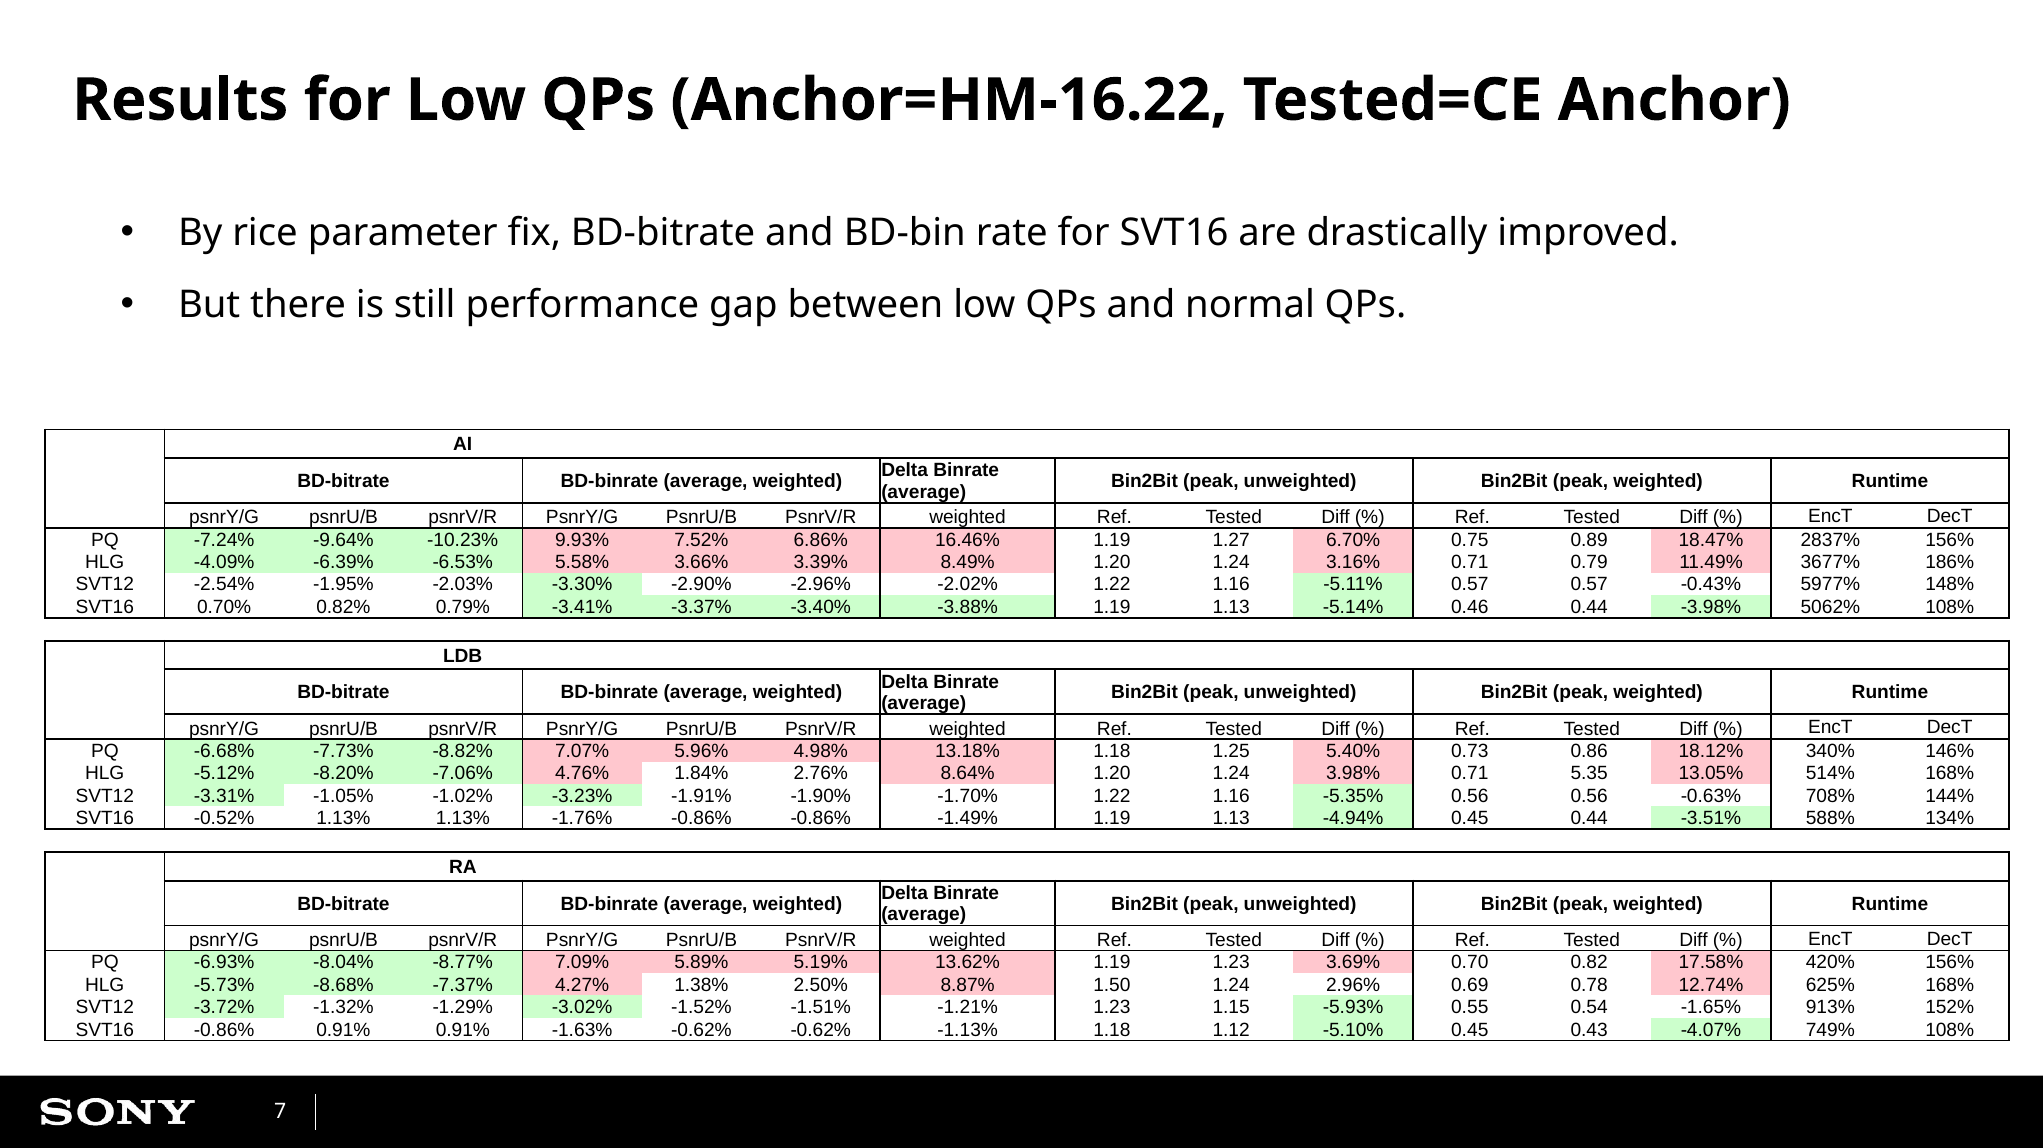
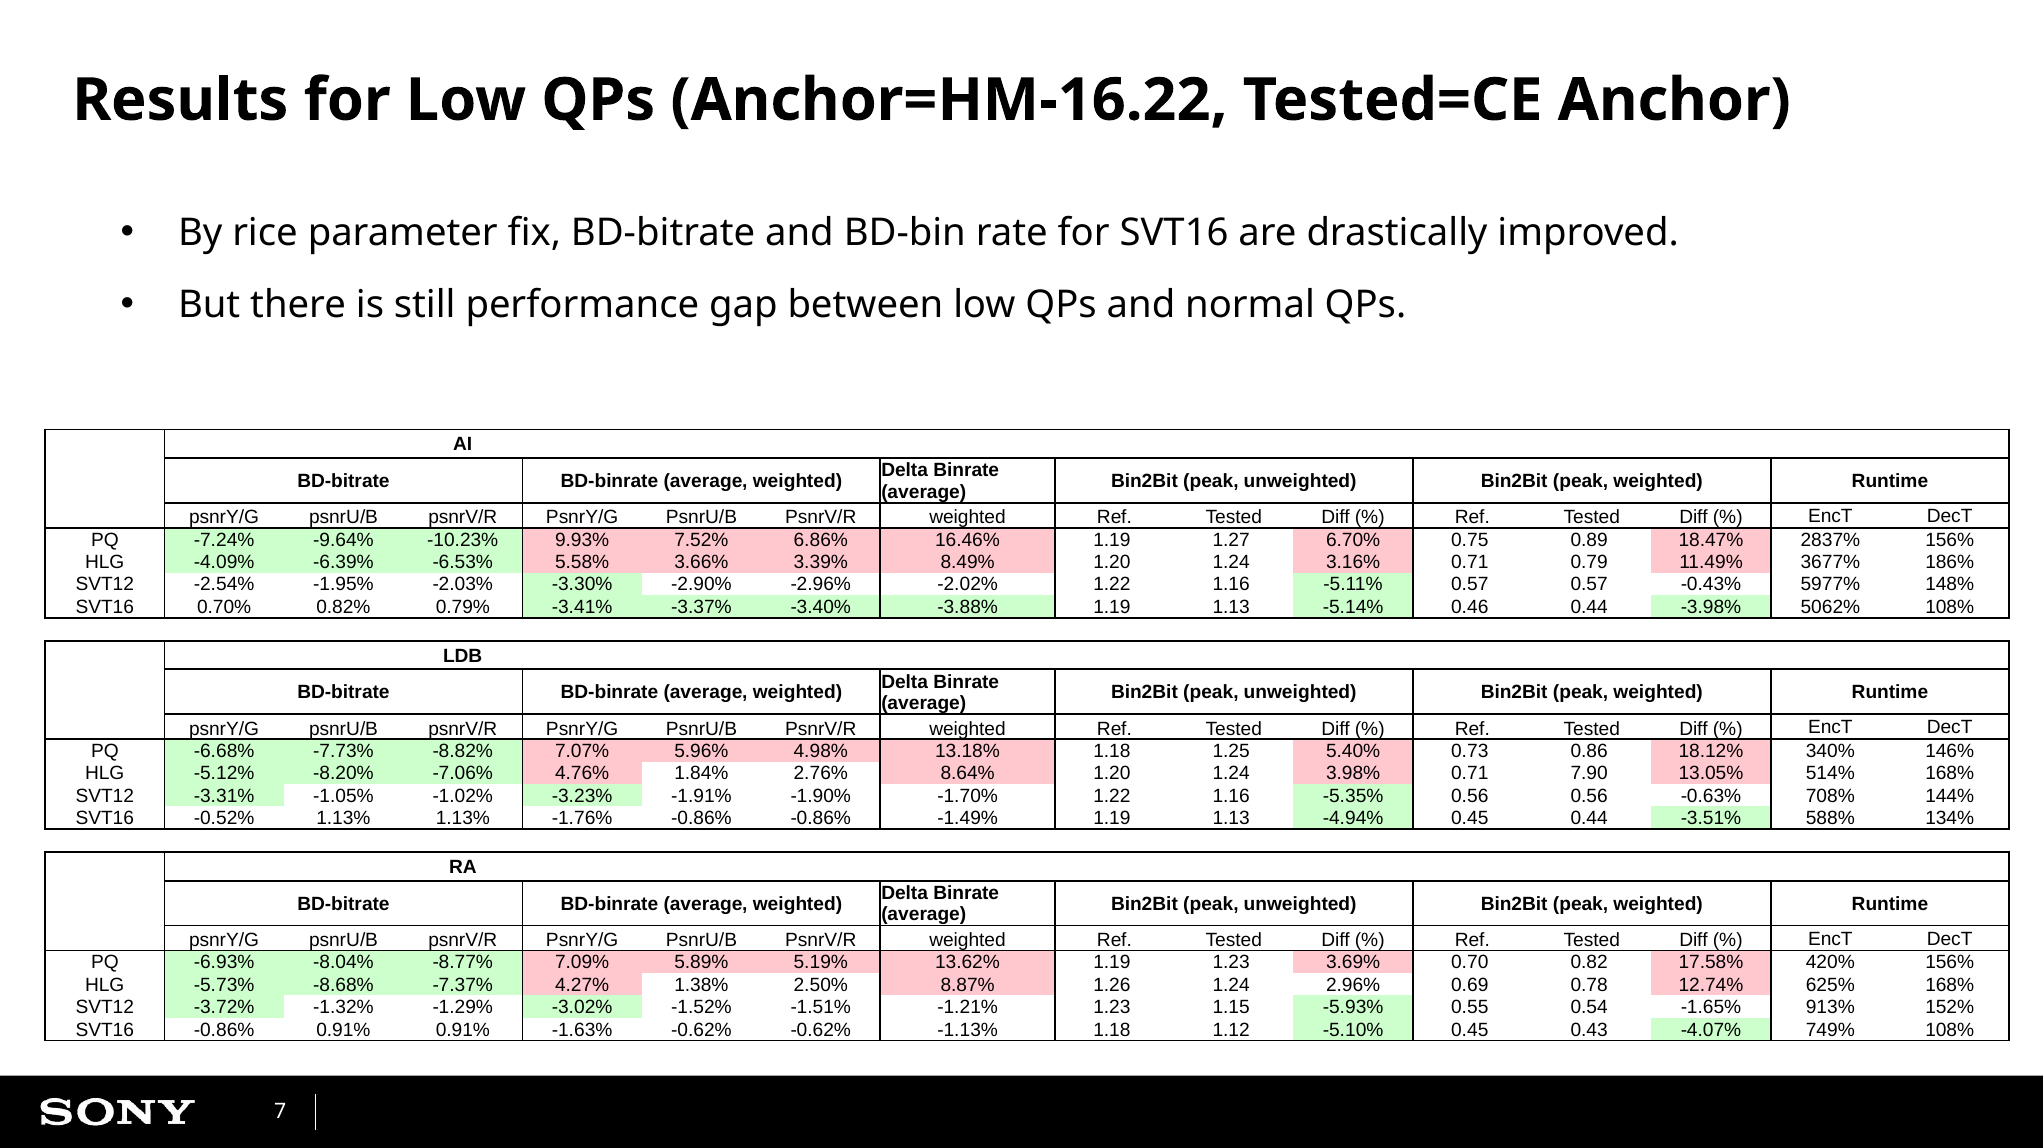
5.35: 5.35 -> 7.90
1.50: 1.50 -> 1.26
